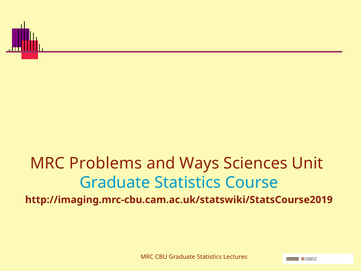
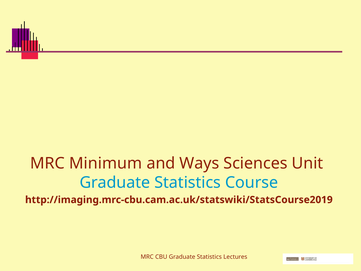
Problems: Problems -> Minimum
